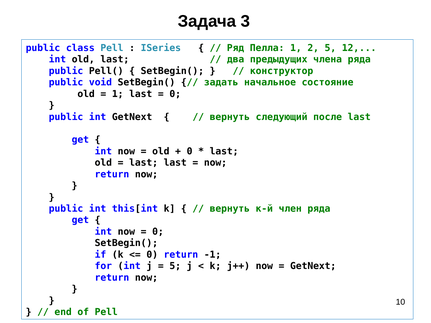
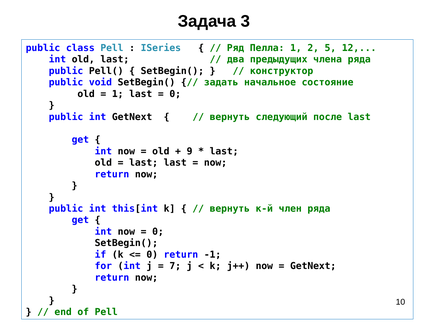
0 at (190, 151): 0 -> 9
5 at (175, 266): 5 -> 7
